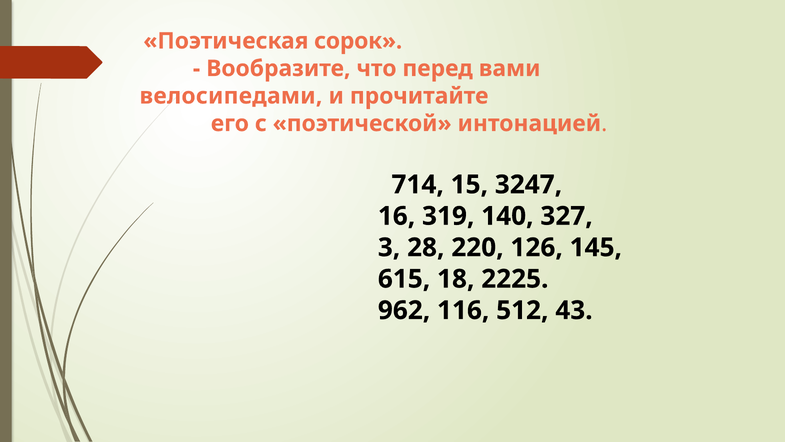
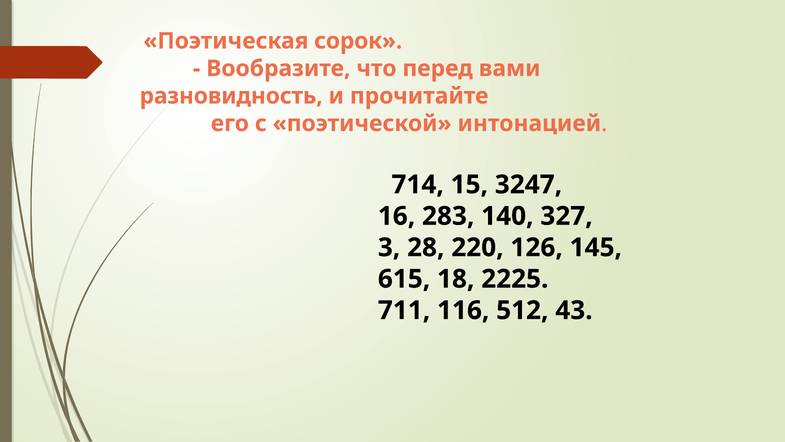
велосипедами: велосипедами -> разновидность
319: 319 -> 283
962: 962 -> 711
